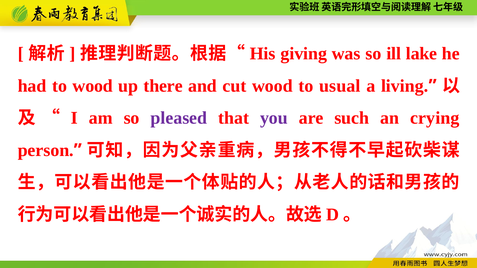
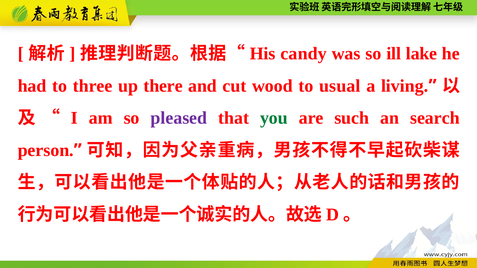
giving: giving -> candy
to wood: wood -> three
you colour: purple -> green
crying: crying -> search
